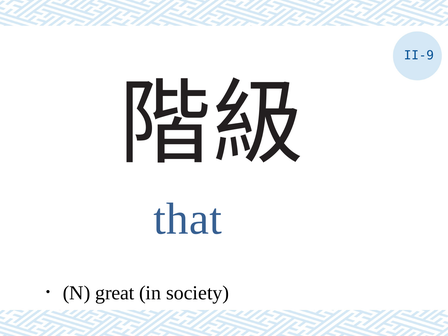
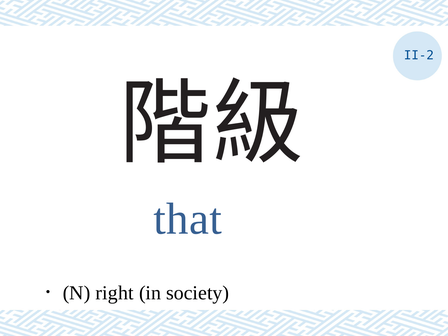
II-9: II-9 -> II-2
great: great -> right
